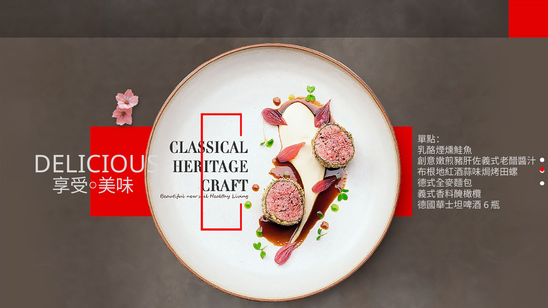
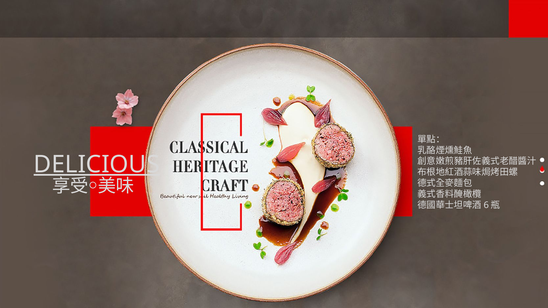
DELICIOUS underline: none -> present
